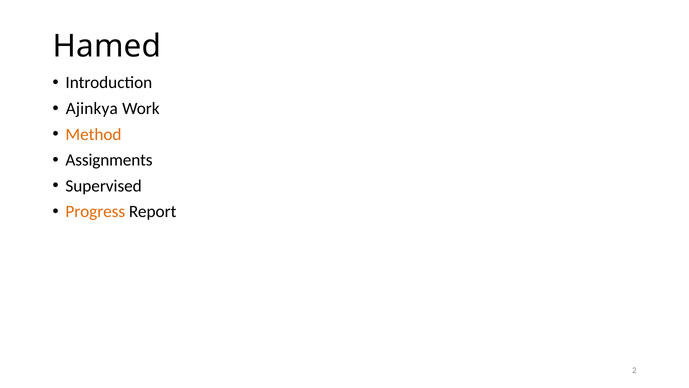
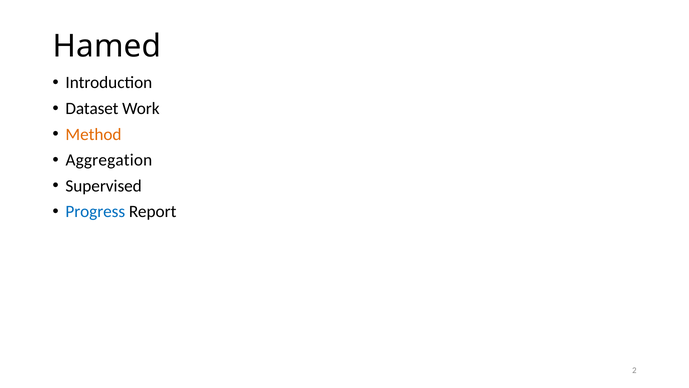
Ajinkya: Ajinkya -> Dataset
Assignments: Assignments -> Aggregation
Progress colour: orange -> blue
